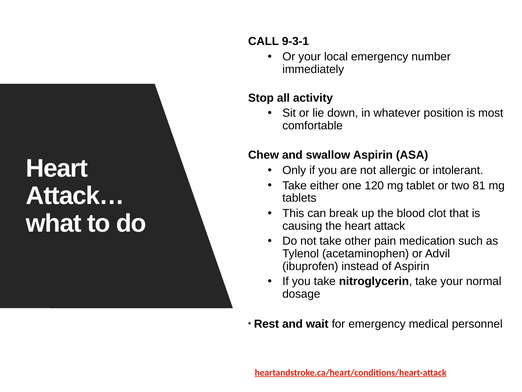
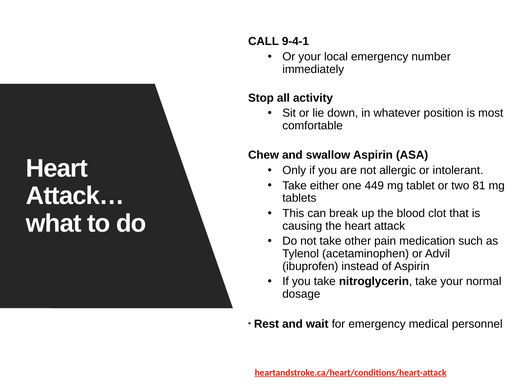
9-3-1: 9-3-1 -> 9-4-1
120: 120 -> 449
